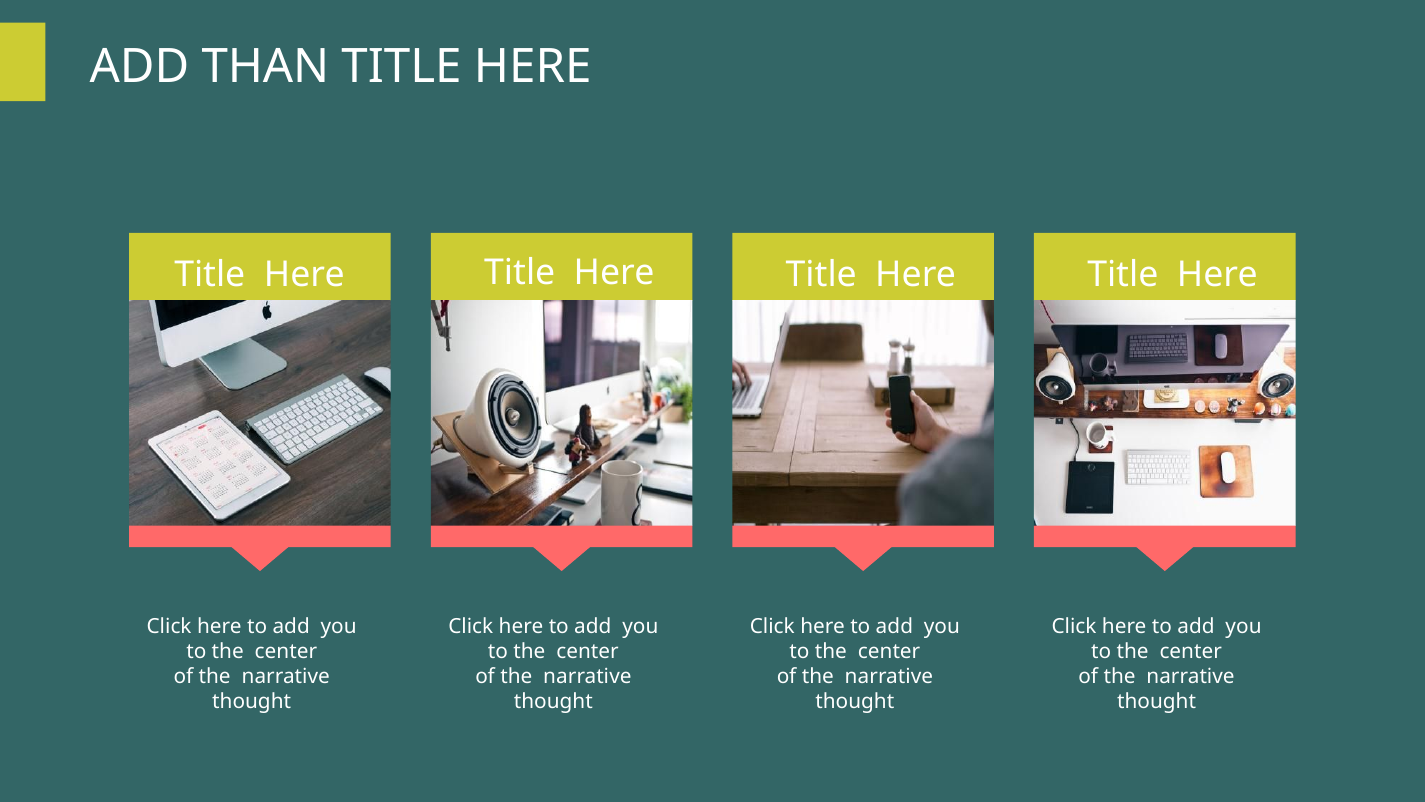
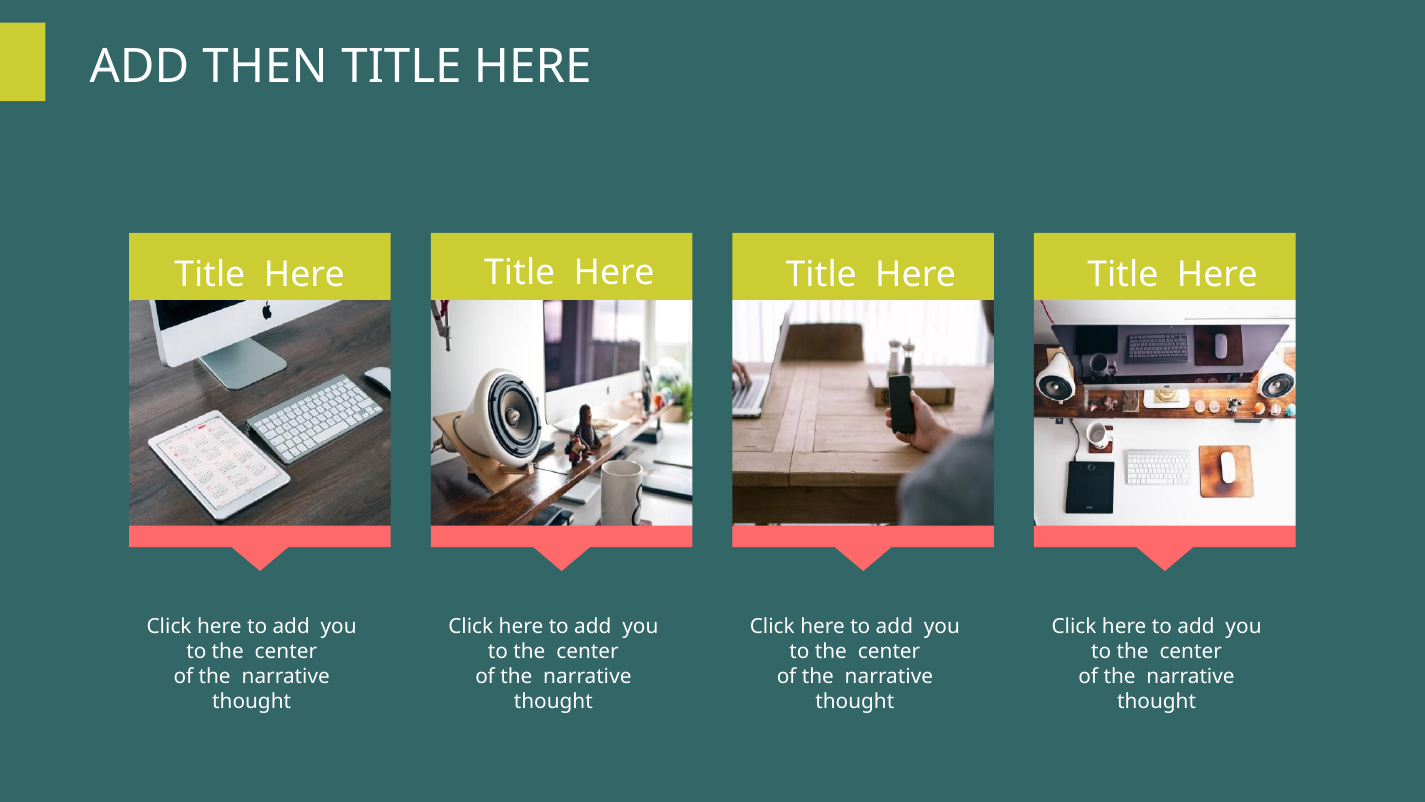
THAN: THAN -> THEN
